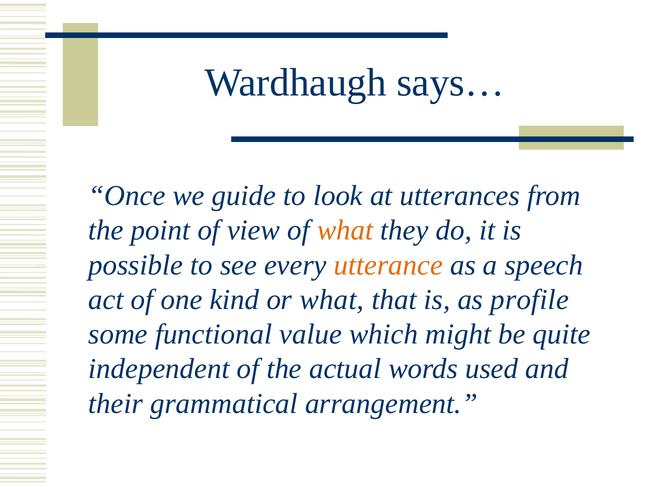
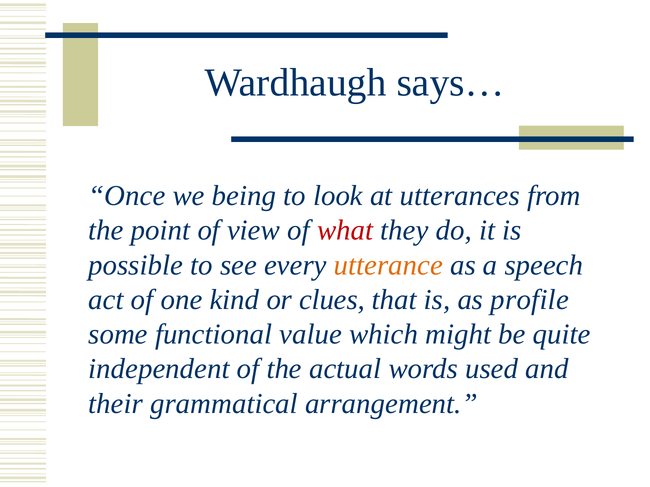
guide: guide -> being
what at (345, 231) colour: orange -> red
or what: what -> clues
